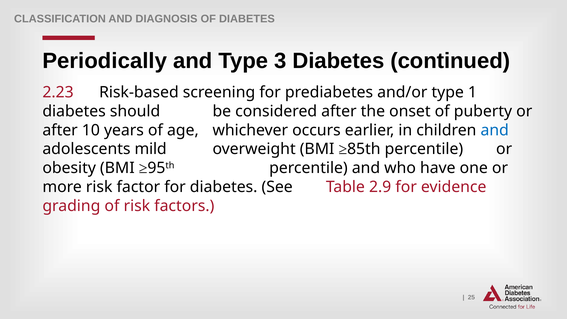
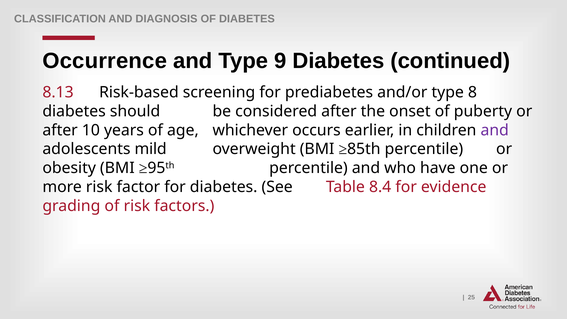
Periodically: Periodically -> Occurrence
3: 3 -> 9
2.23: 2.23 -> 8.13
1: 1 -> 8
and at (495, 130) colour: blue -> purple
2.9: 2.9 -> 8.4
